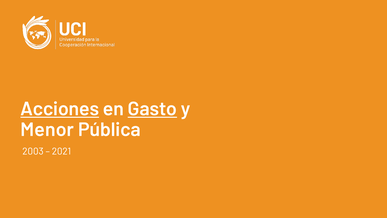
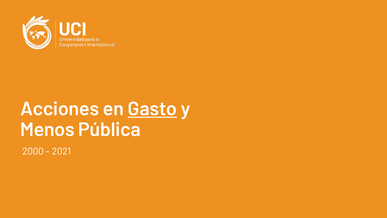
Acciones underline: present -> none
Menor: Menor -> Menos
2003: 2003 -> 2000
